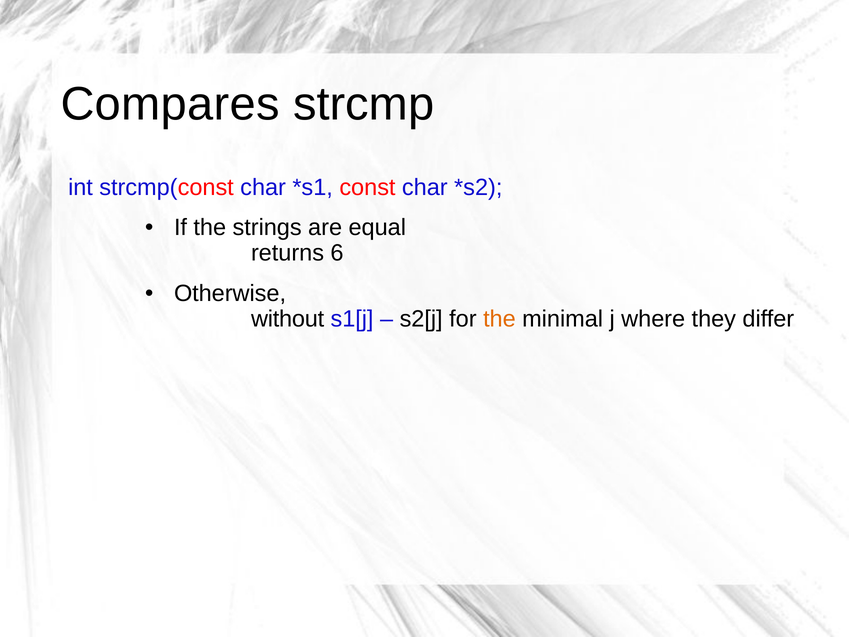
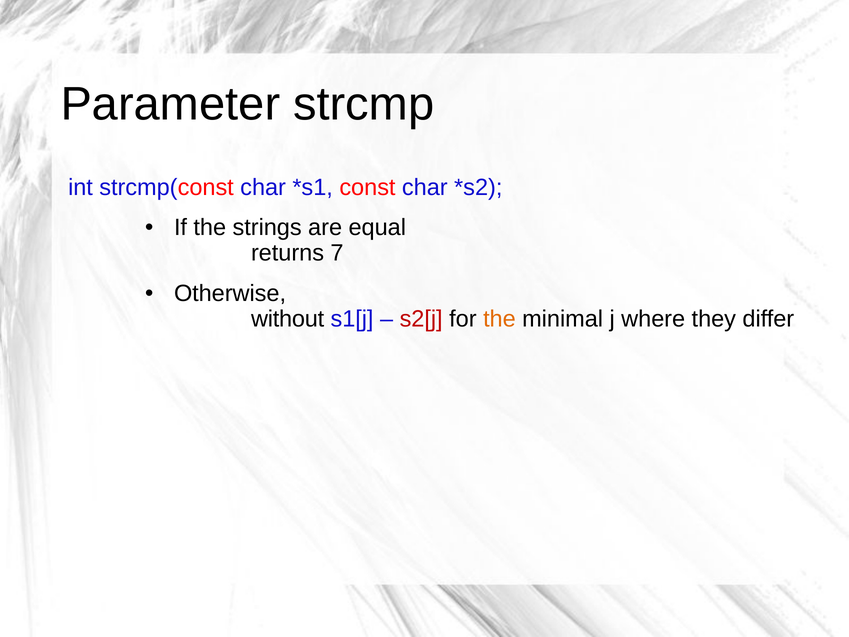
Compares: Compares -> Parameter
6: 6 -> 7
s2[j colour: black -> red
